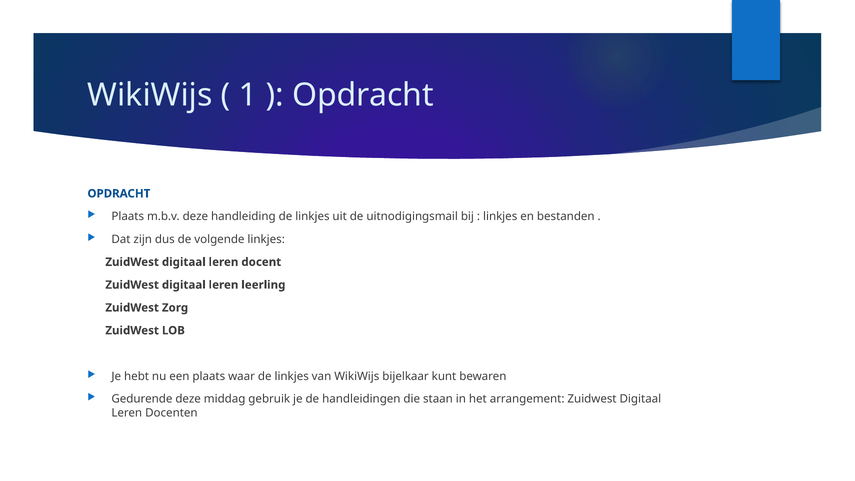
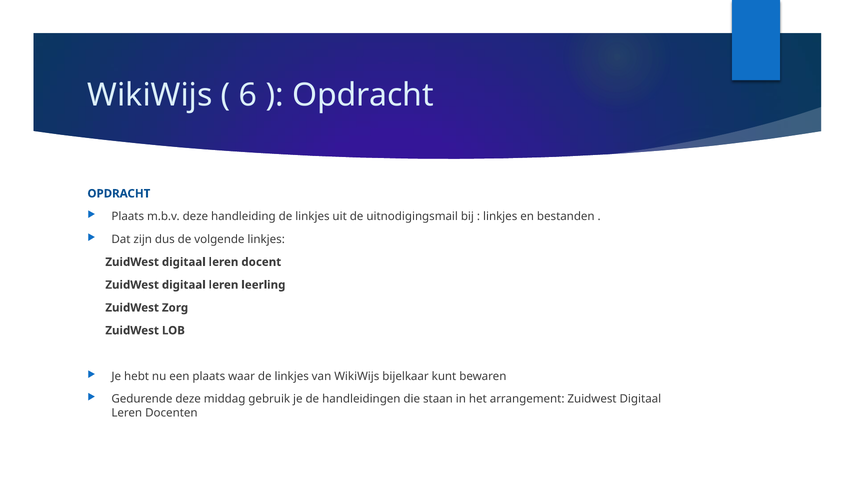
1: 1 -> 6
